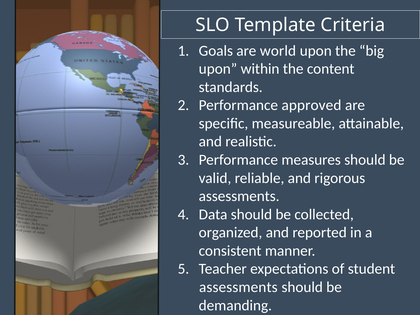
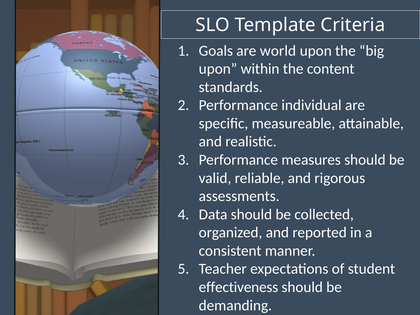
approved: approved -> individual
assessments at (238, 287): assessments -> effectiveness
